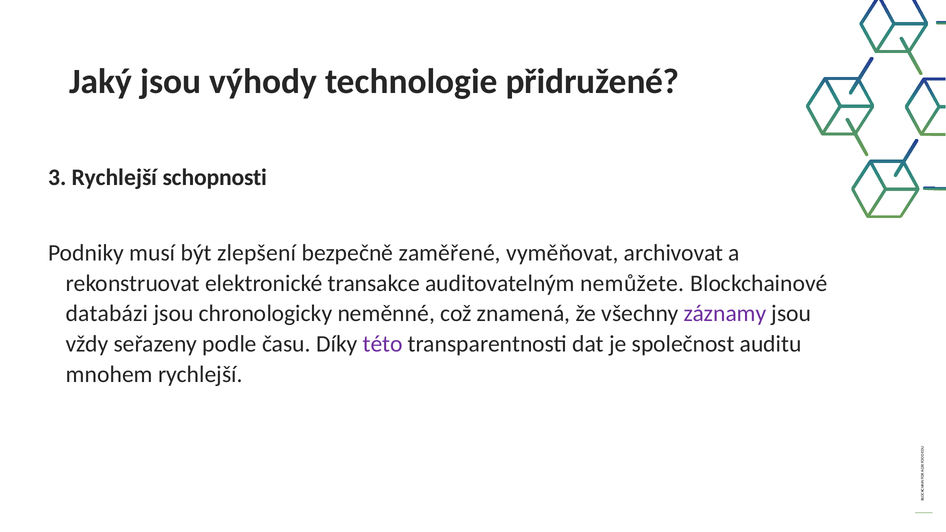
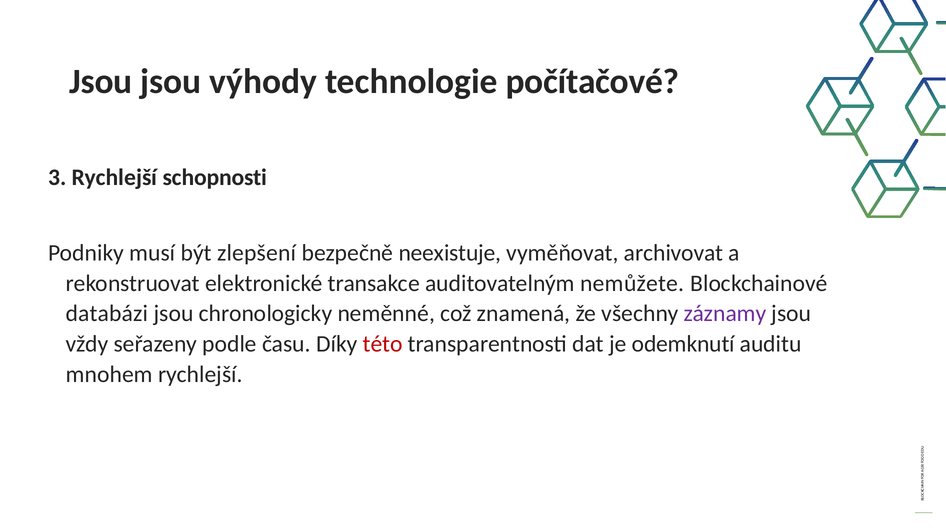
Jaký at (101, 82): Jaký -> Jsou
přidružené: přidružené -> počítačové
zaměřené: zaměřené -> neexistuje
této colour: purple -> red
společnost: společnost -> odemknutí
